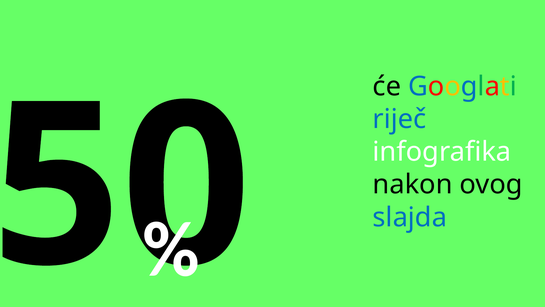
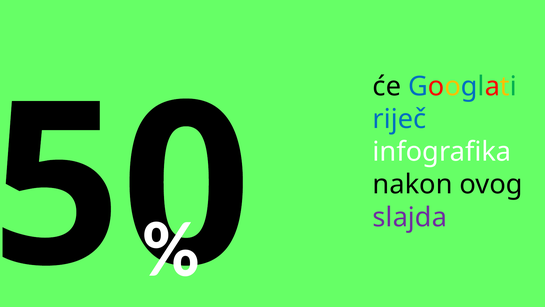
slajda colour: blue -> purple
